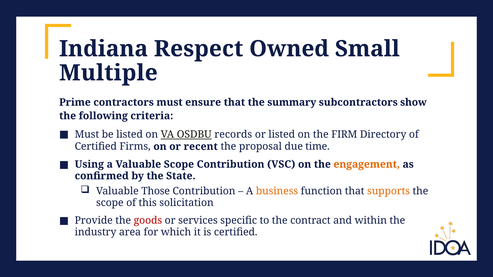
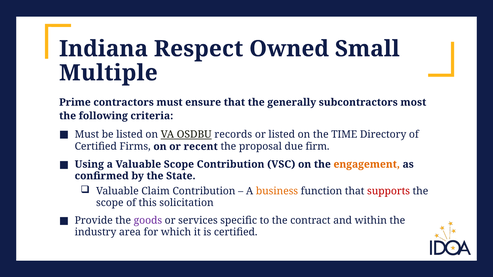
summary: summary -> generally
show: show -> most
FIRM: FIRM -> TIME
time: time -> firm
Those: Those -> Claim
supports colour: orange -> red
goods colour: red -> purple
